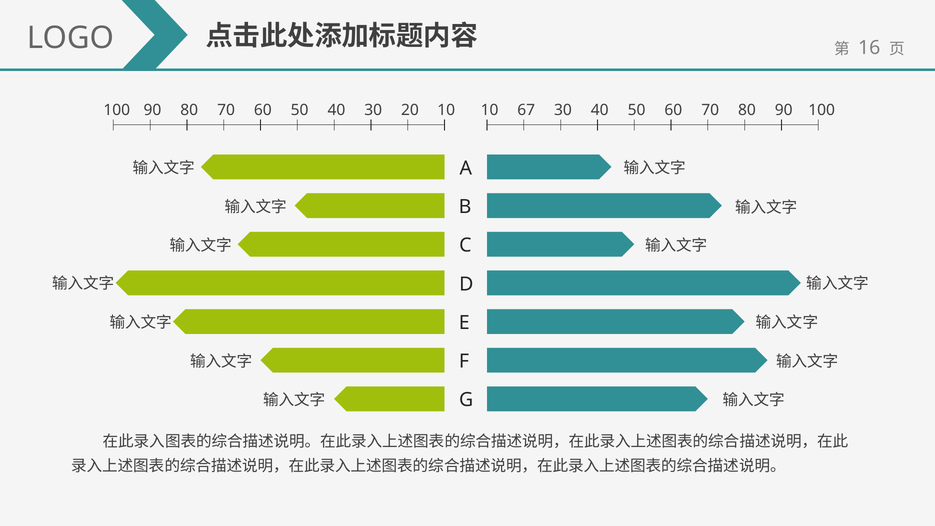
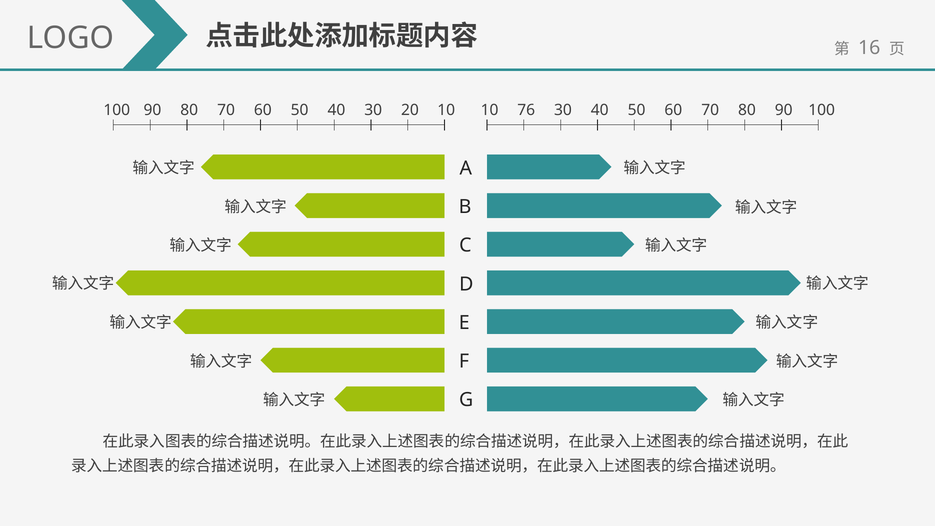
67: 67 -> 76
